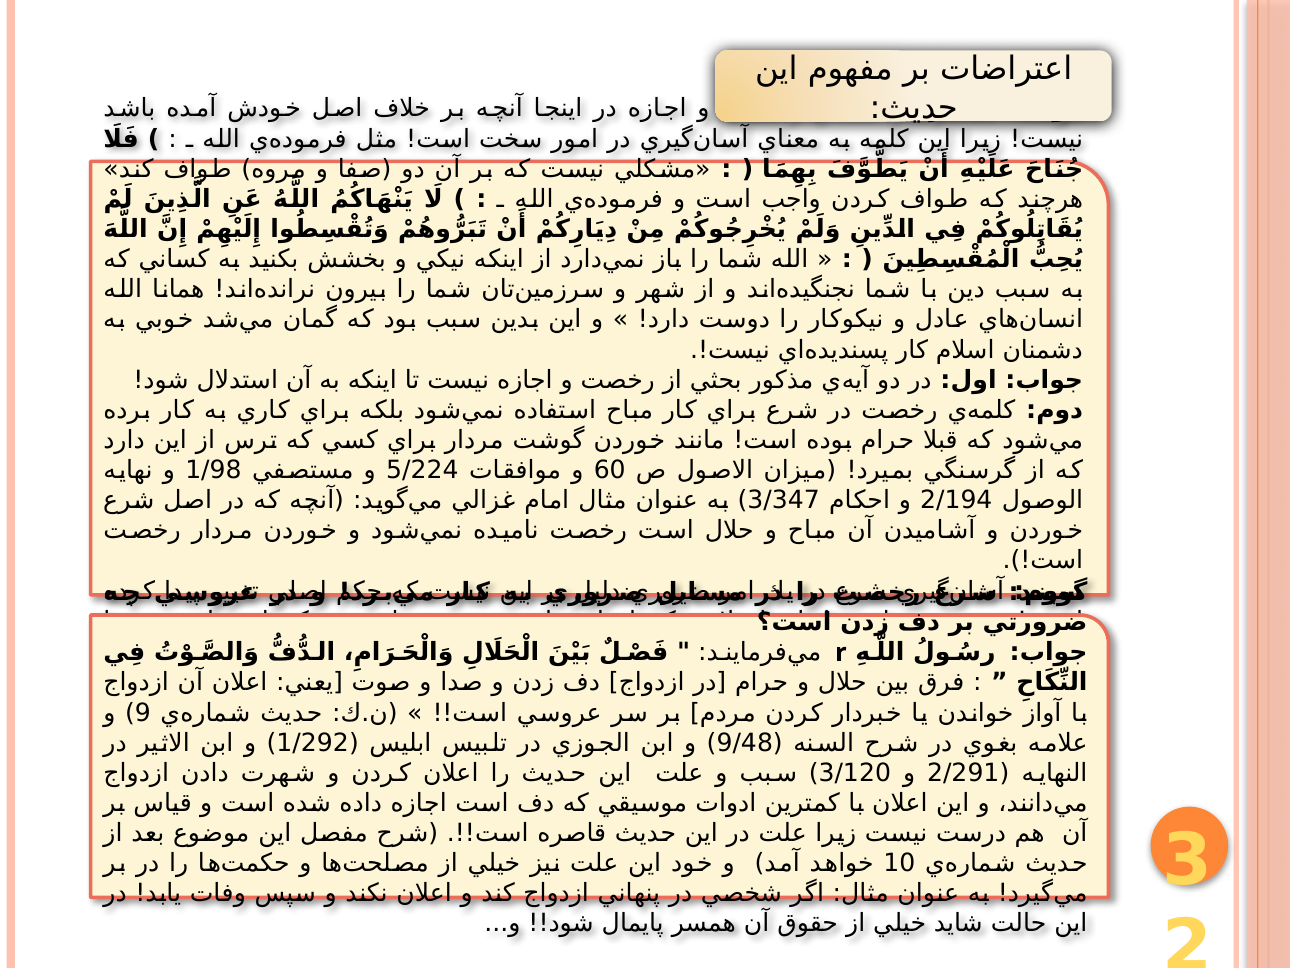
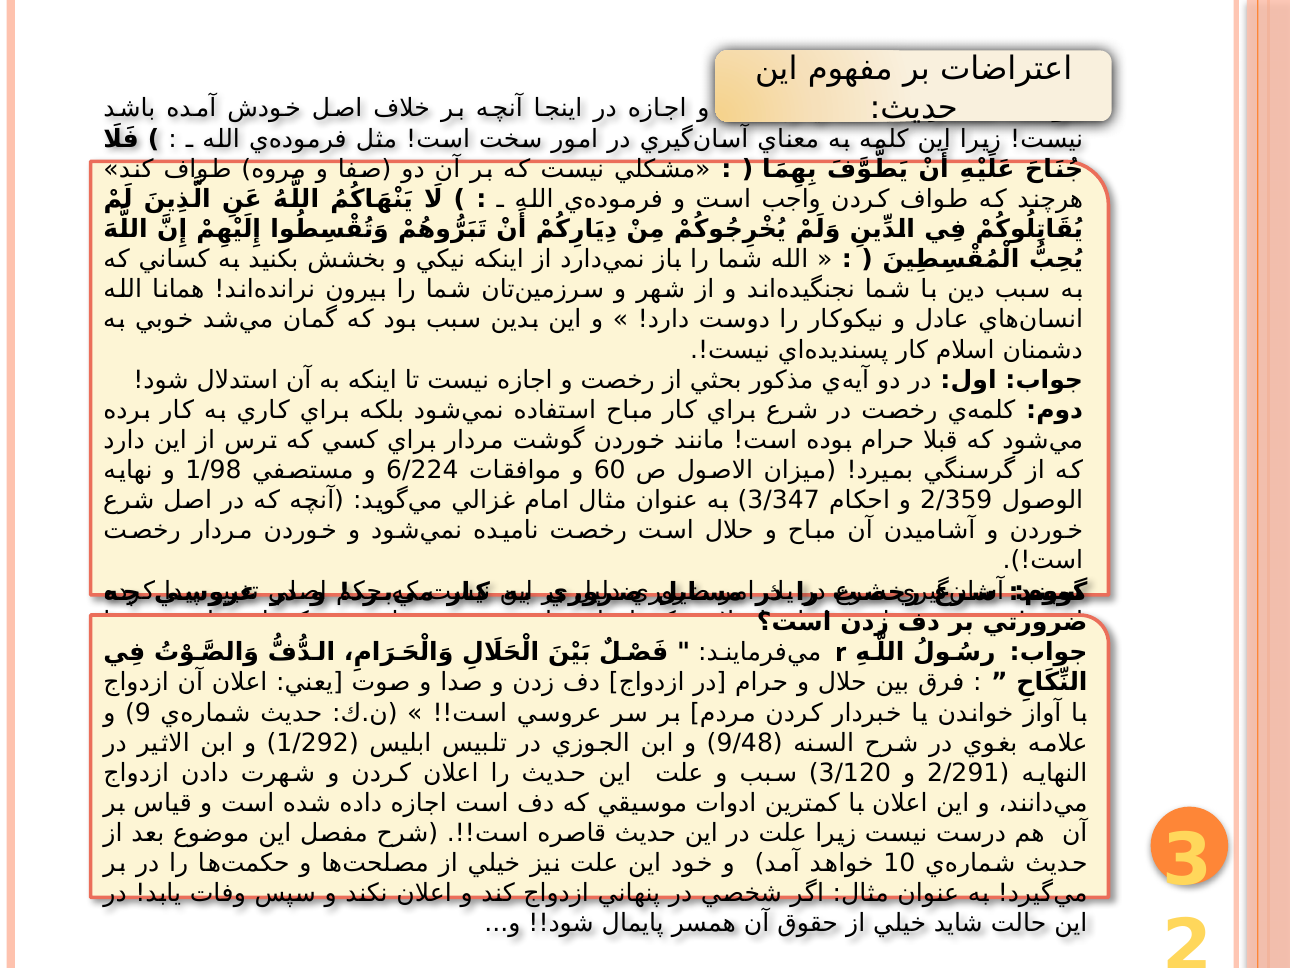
5/224: 5/224 -> 6/224
2/194: 2/194 -> 2/359
